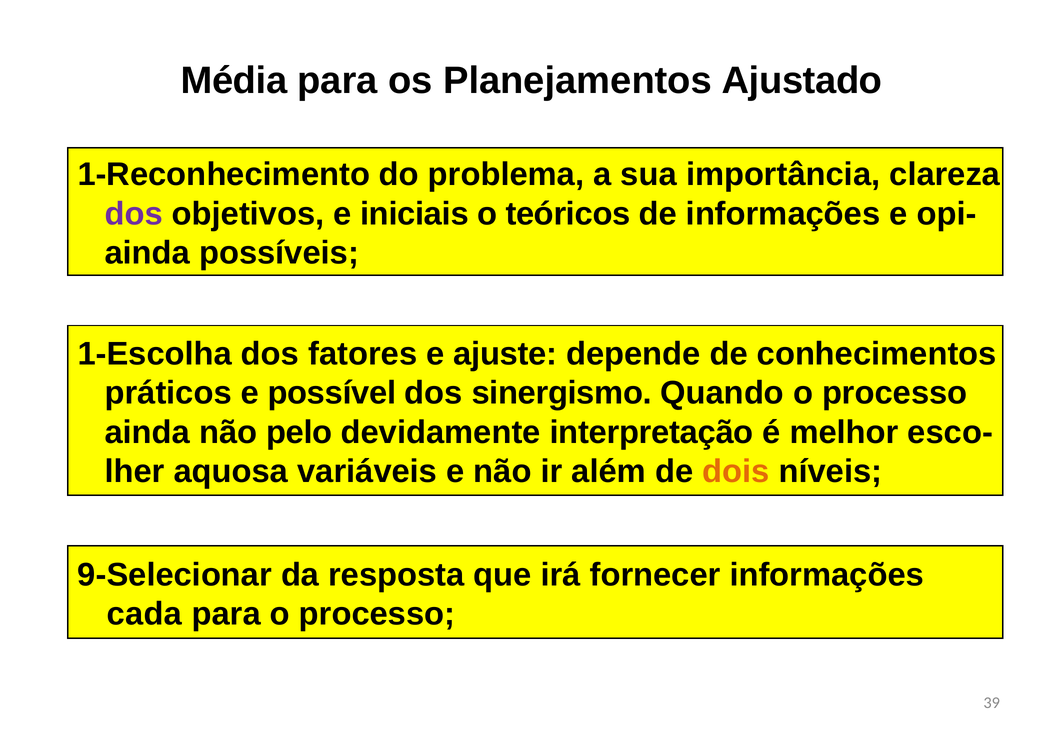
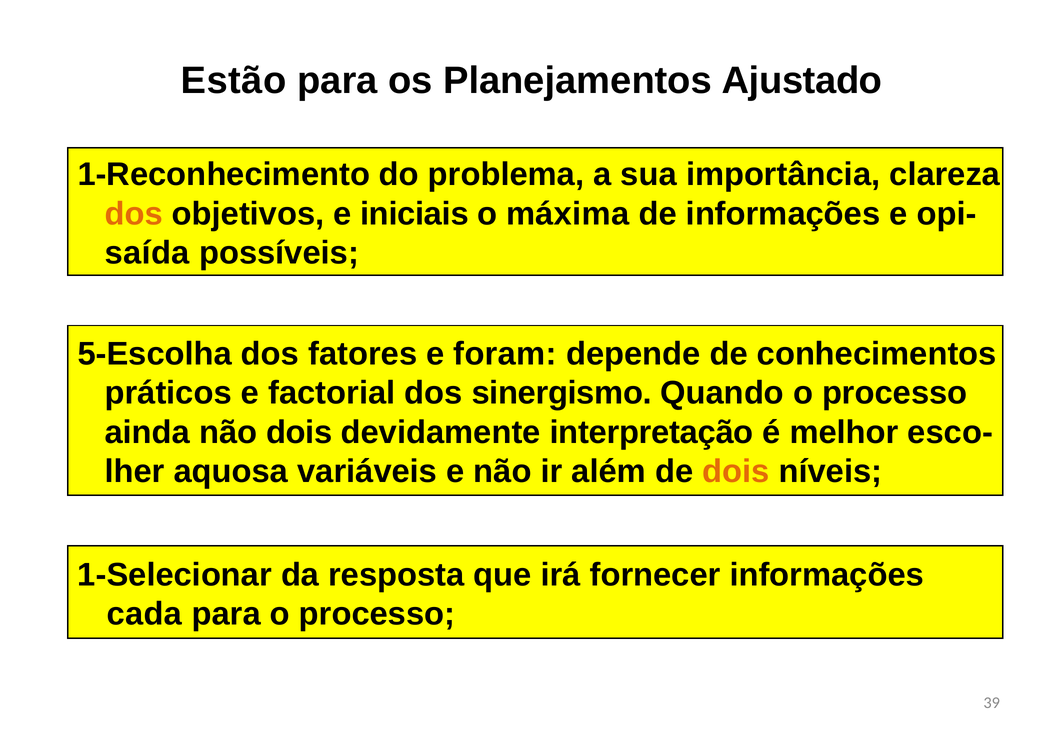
Média: Média -> Estão
dos at (134, 214) colour: purple -> orange
teóricos: teóricos -> máxima
ainda at (147, 253): ainda -> saída
1-Escolha: 1-Escolha -> 5-Escolha
ajuste: ajuste -> foram
possível: possível -> factorial
não pelo: pelo -> dois
9-Selecionar: 9-Selecionar -> 1-Selecionar
